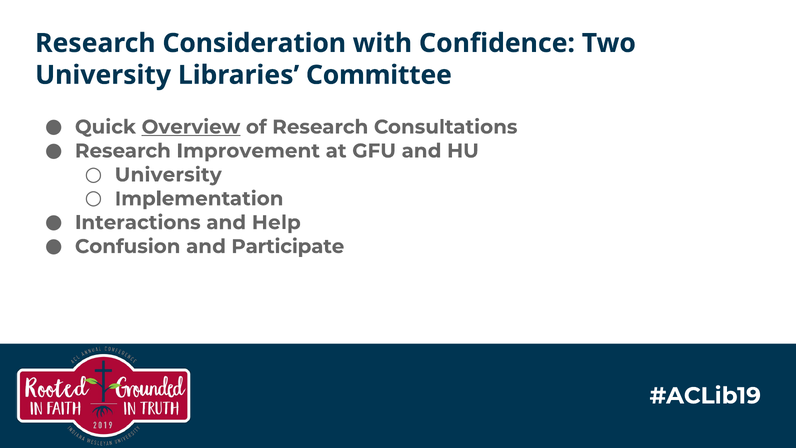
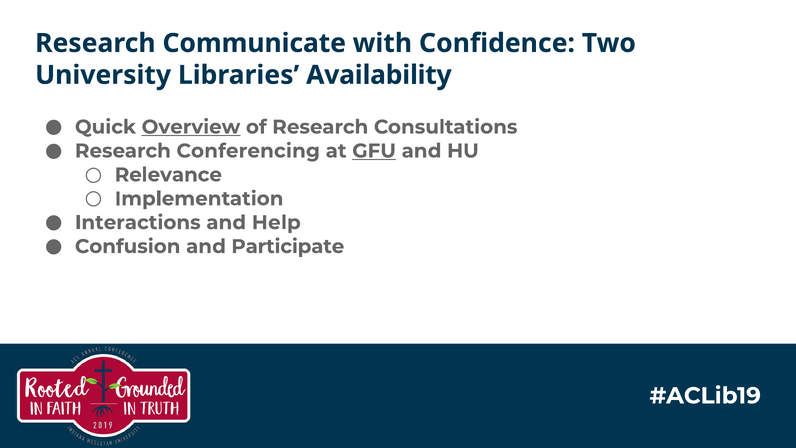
Consideration: Consideration -> Communicate
Committee: Committee -> Availability
Improvement: Improvement -> Conferencing
GFU underline: none -> present
University at (168, 175): University -> Relevance
